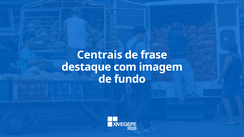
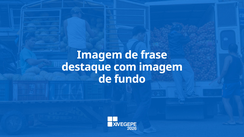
Centrais at (100, 55): Centrais -> Imagem
